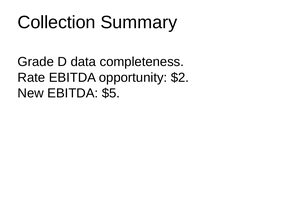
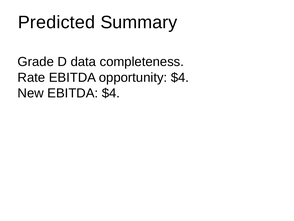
Collection: Collection -> Predicted
opportunity $2: $2 -> $4
EBITDA $5: $5 -> $4
